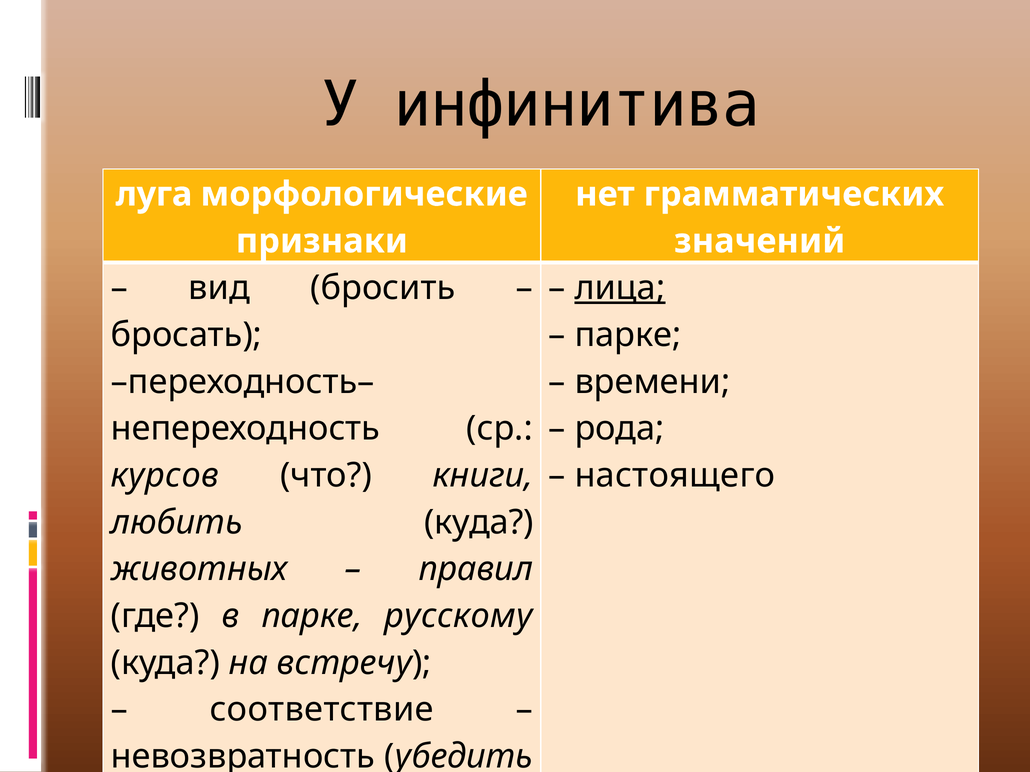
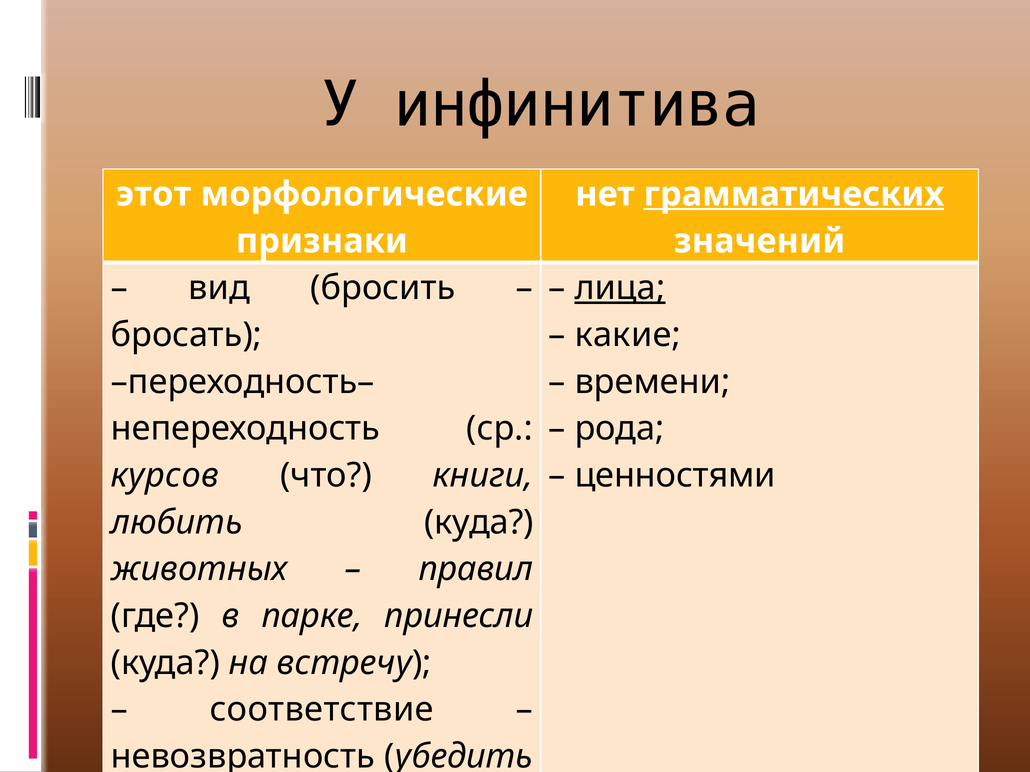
луга: луга -> этот
грамматических underline: none -> present
парке at (628, 335): парке -> какие
настоящего: настоящего -> ценностями
русскому: русскому -> принесли
